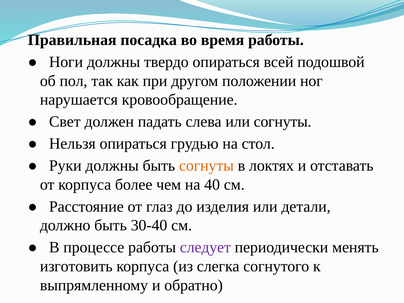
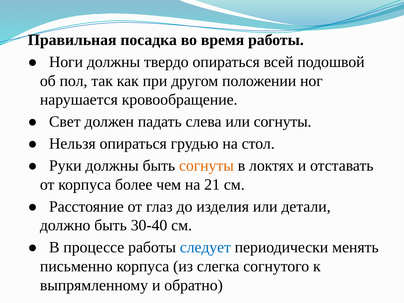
40: 40 -> 21
следует colour: purple -> blue
изготовить: изготовить -> письменно
